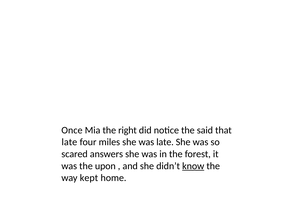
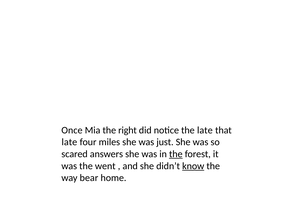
the said: said -> late
was late: late -> just
the at (176, 154) underline: none -> present
upon: upon -> went
kept: kept -> bear
